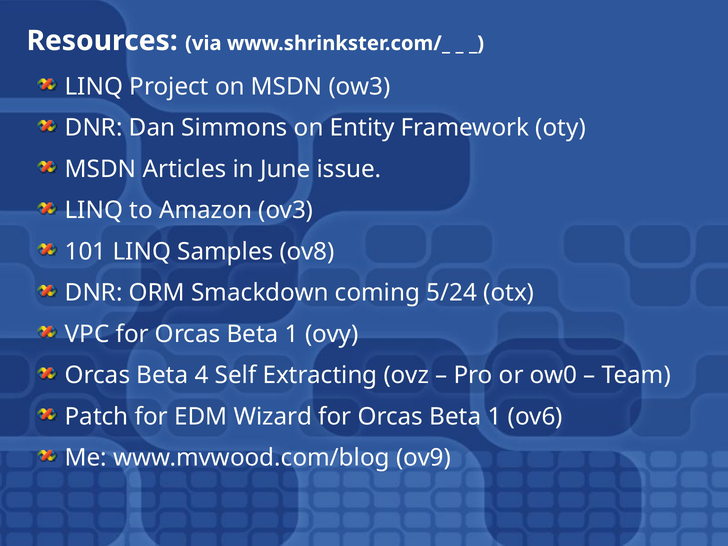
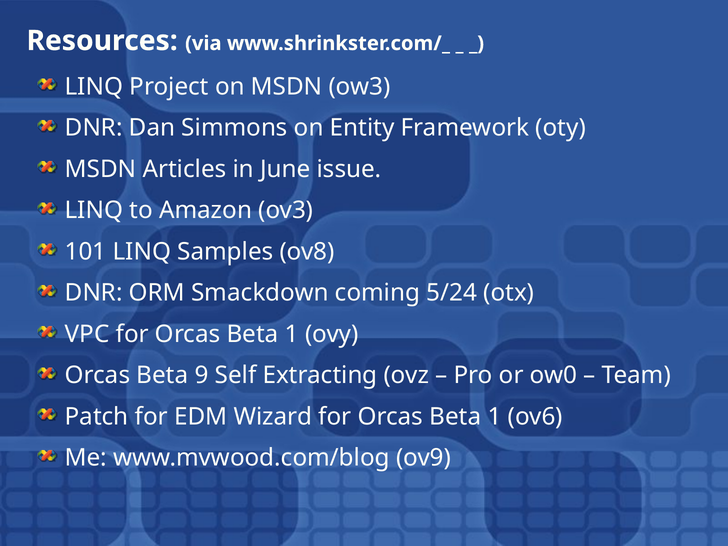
4: 4 -> 9
